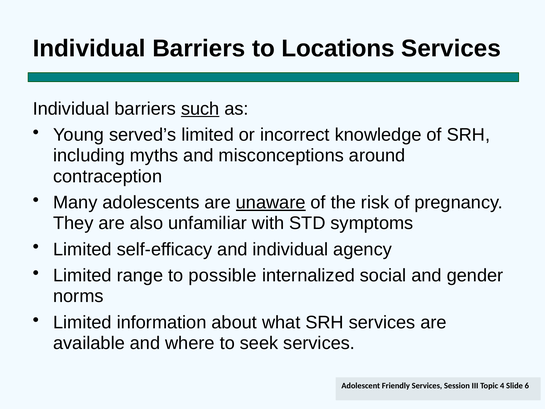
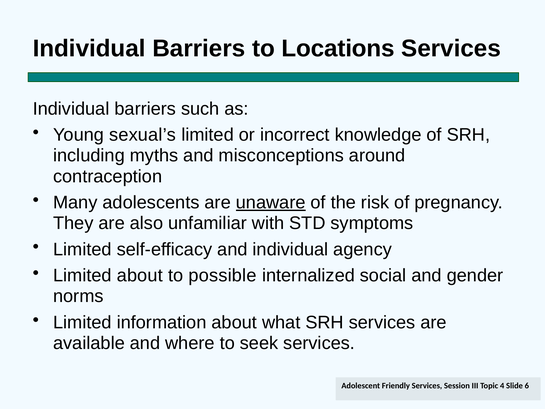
such underline: present -> none
served’s: served’s -> sexual’s
Limited range: range -> about
